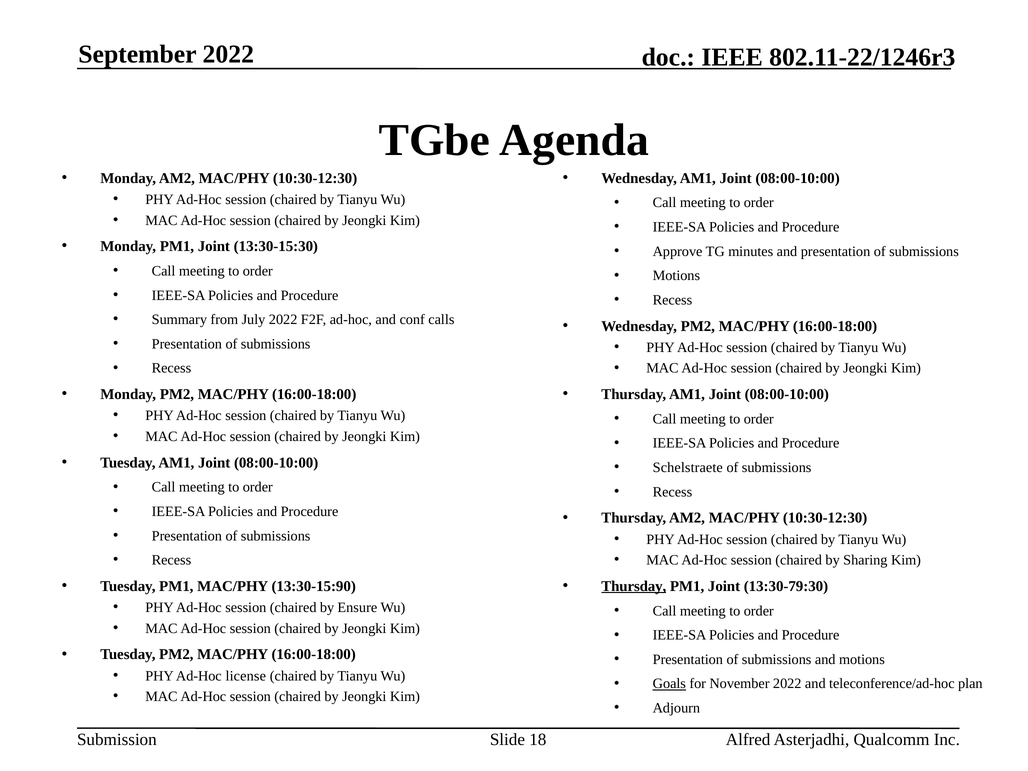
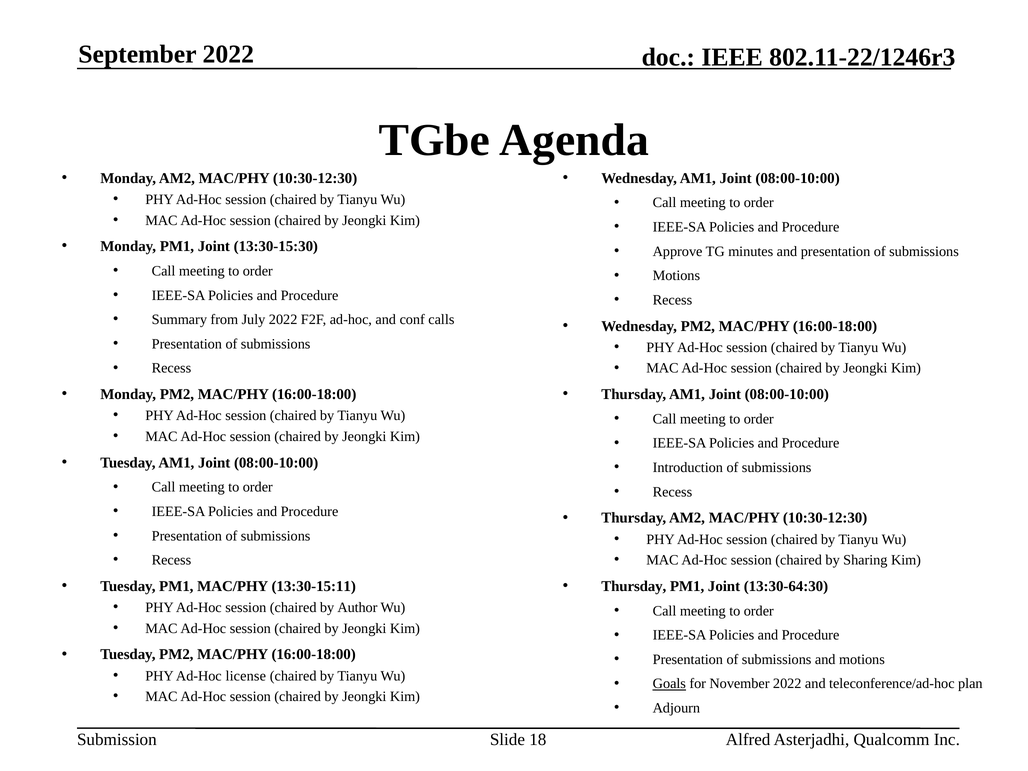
Schelstraete: Schelstraete -> Introduction
13:30-15:90: 13:30-15:90 -> 13:30-15:11
Thursday at (634, 586) underline: present -> none
13:30-79:30: 13:30-79:30 -> 13:30-64:30
Ensure: Ensure -> Author
